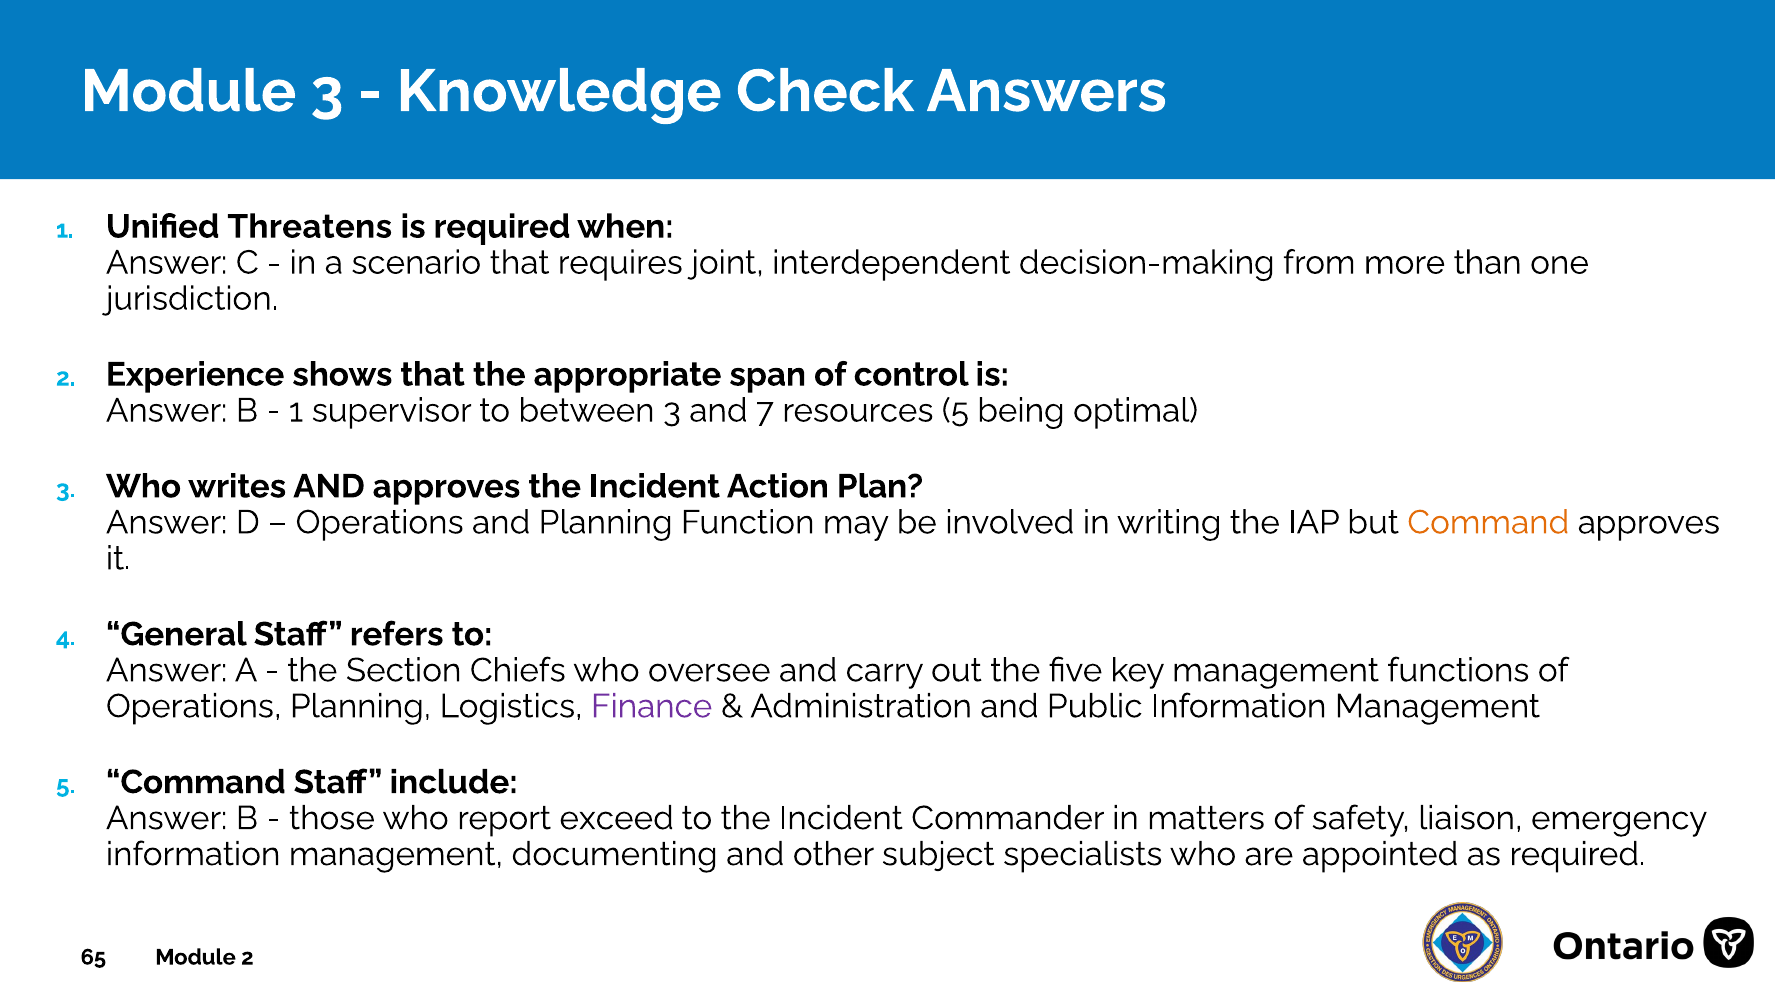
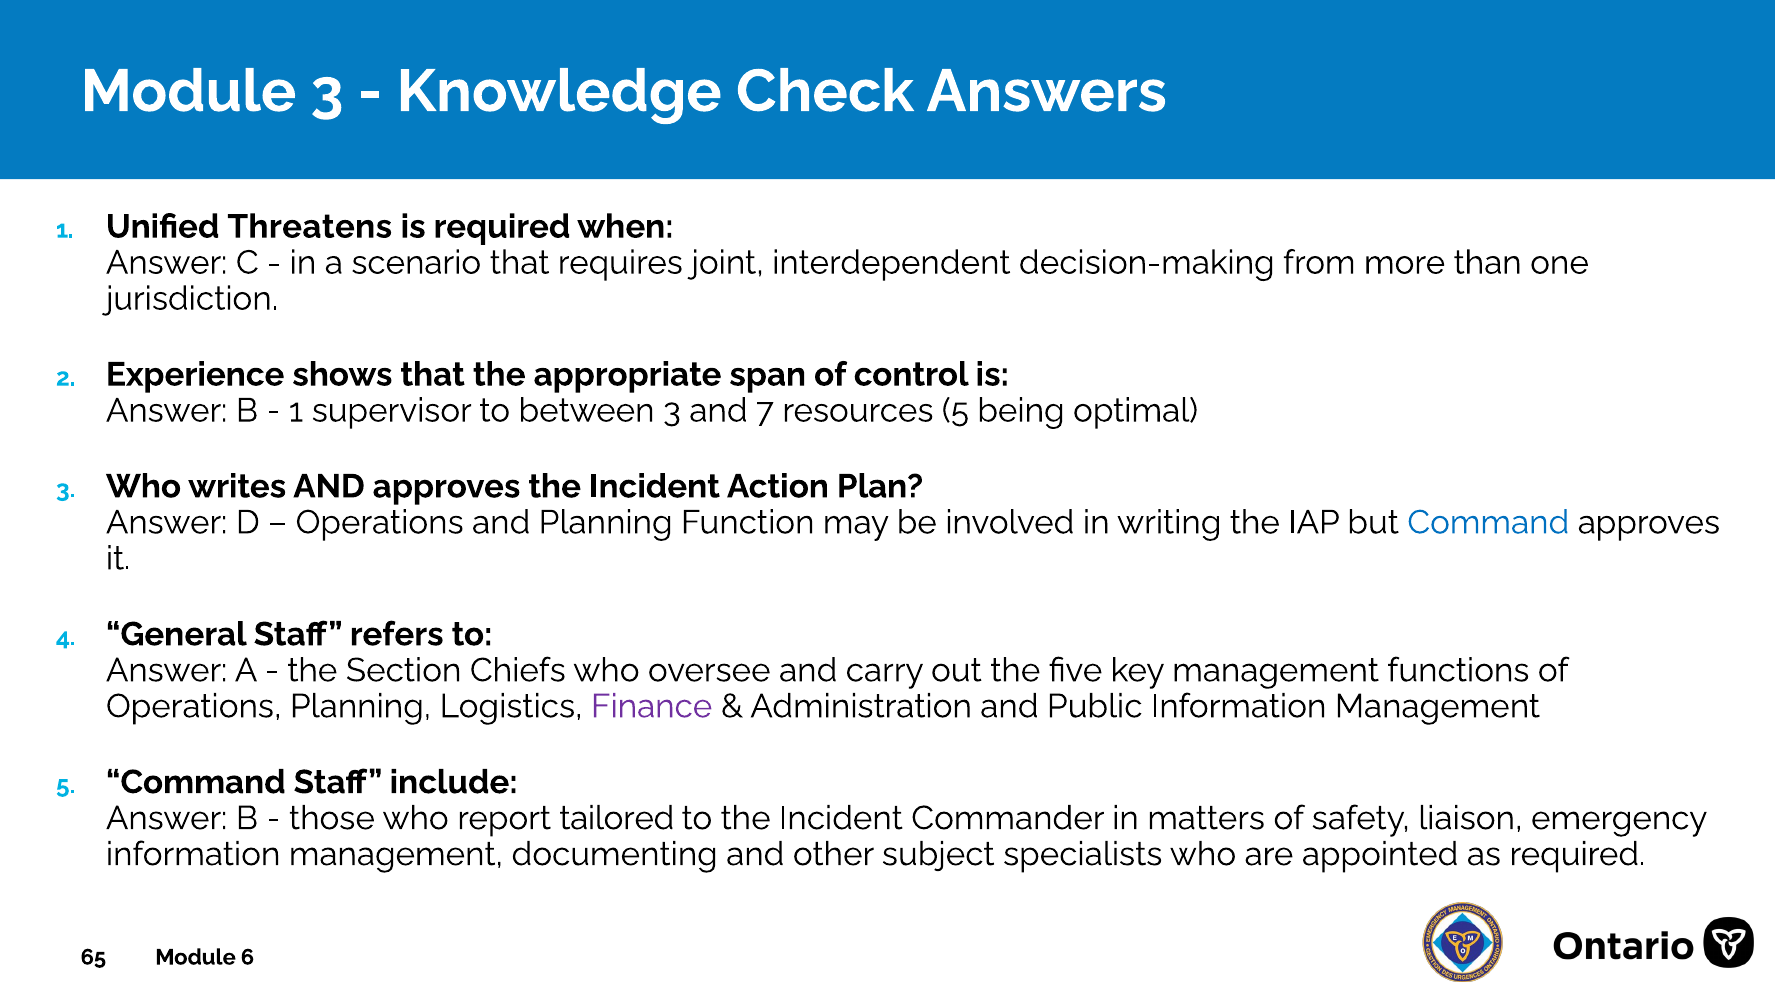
Command at (1488, 522) colour: orange -> blue
exceed: exceed -> tailored
Module 2: 2 -> 6
